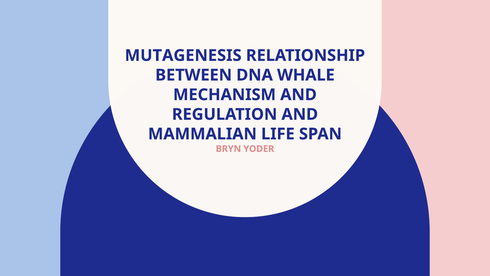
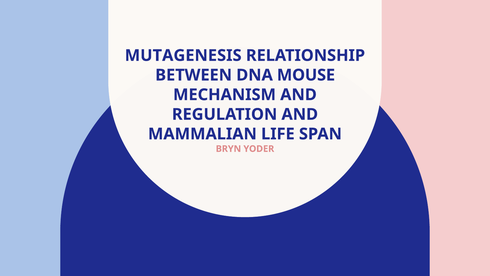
WHALE: WHALE -> MOUSE
